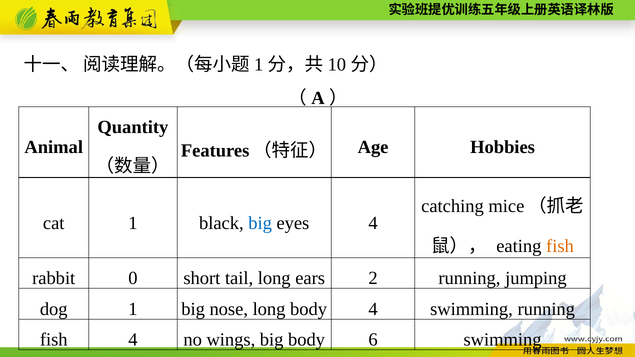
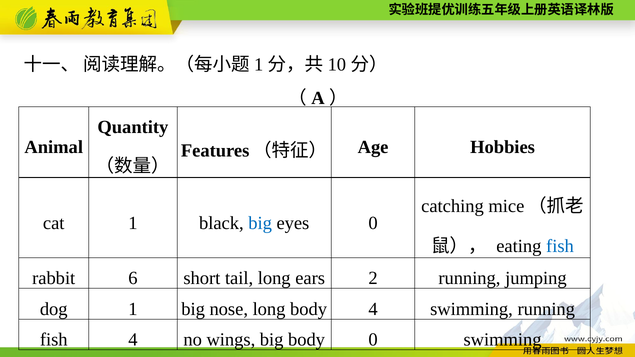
eyes 4: 4 -> 0
fish at (560, 246) colour: orange -> blue
0: 0 -> 6
body 6: 6 -> 0
